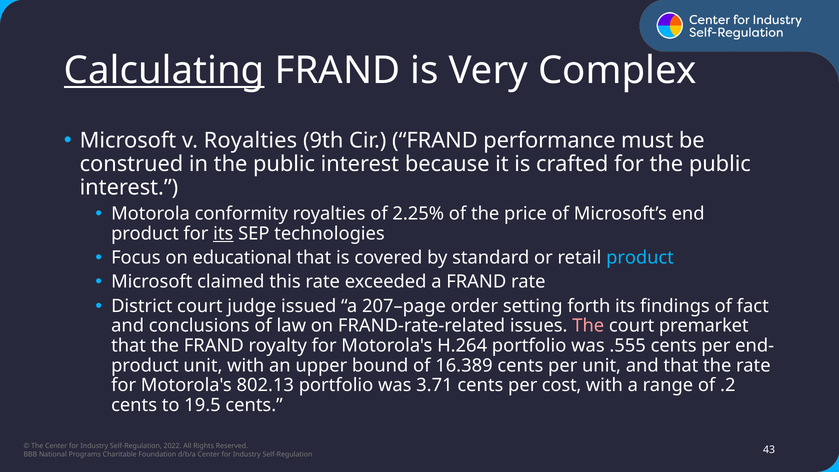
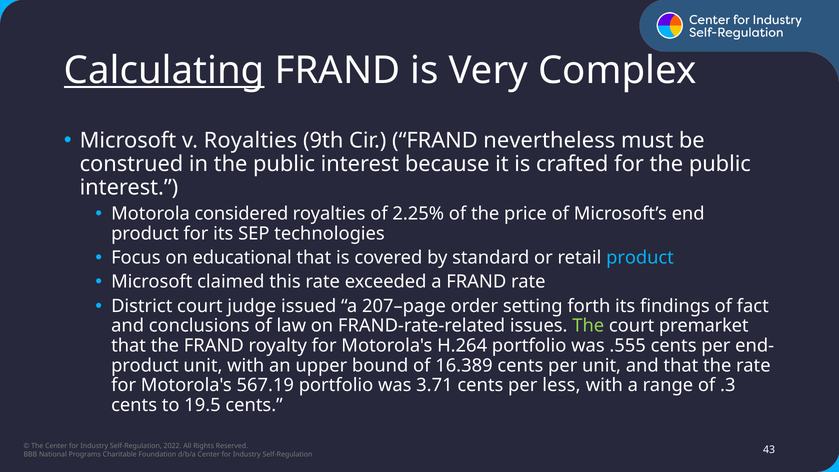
performance: performance -> nevertheless
conformity: conformity -> considered
its at (223, 234) underline: present -> none
The at (588, 326) colour: pink -> light green
802.13: 802.13 -> 567.19
cost: cost -> less
.2: .2 -> .3
